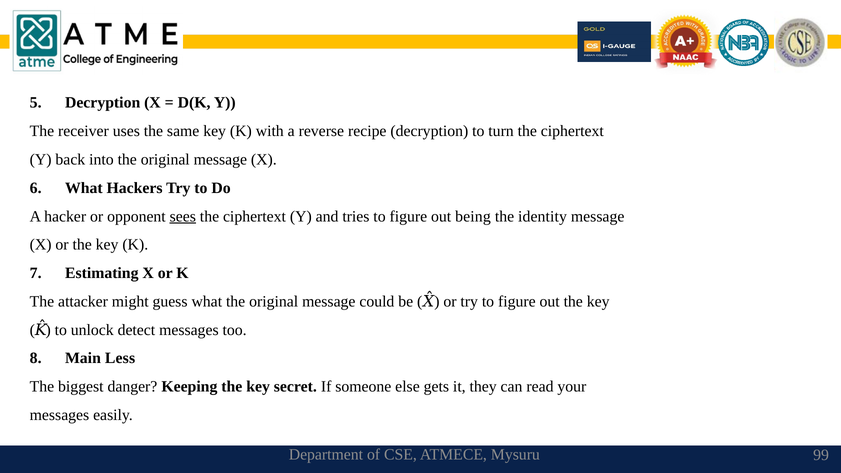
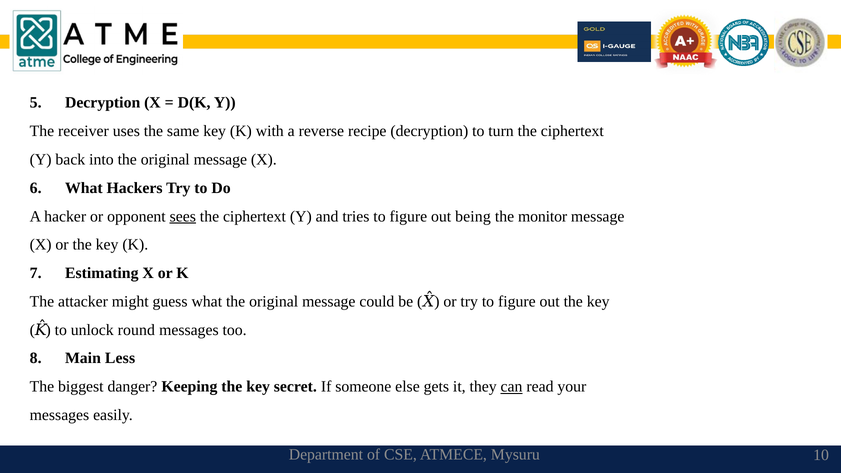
identity: identity -> monitor
detect: detect -> round
can underline: none -> present
99: 99 -> 10
